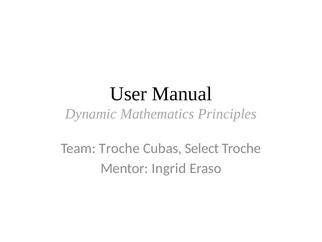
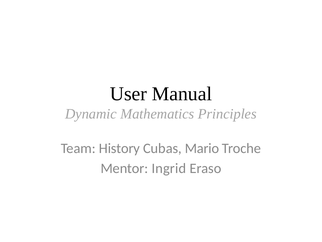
Team Troche: Troche -> History
Select: Select -> Mario
